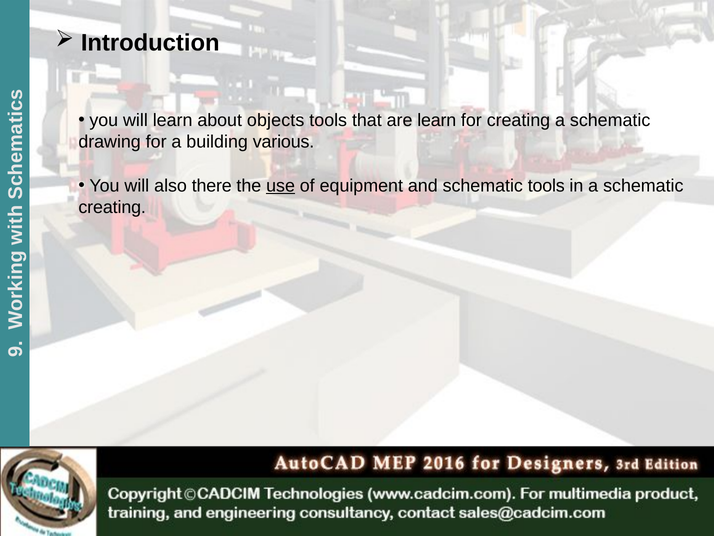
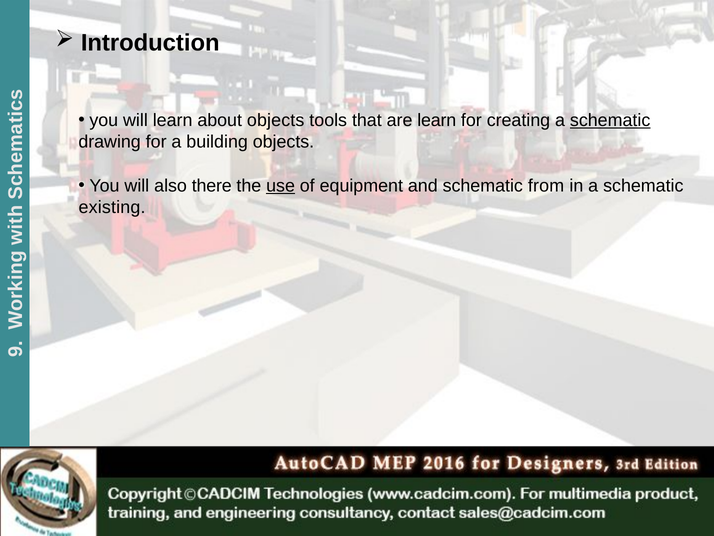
schematic at (610, 120) underline: none -> present
building various: various -> objects
schematic tools: tools -> from
creating at (112, 207): creating -> existing
